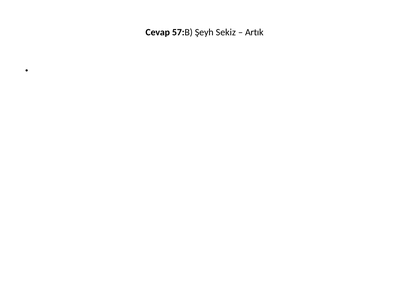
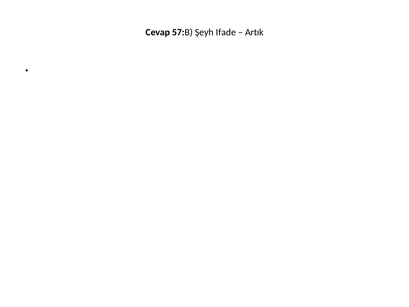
Sekiz: Sekiz -> Ifade
